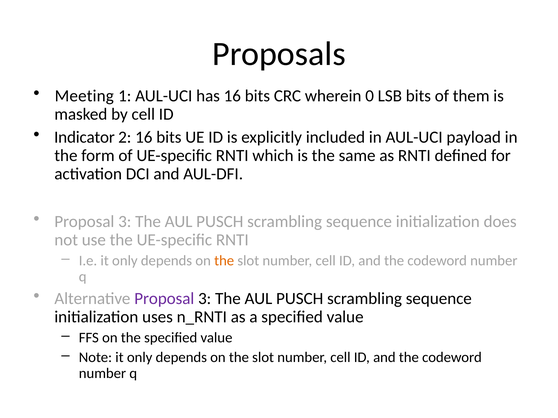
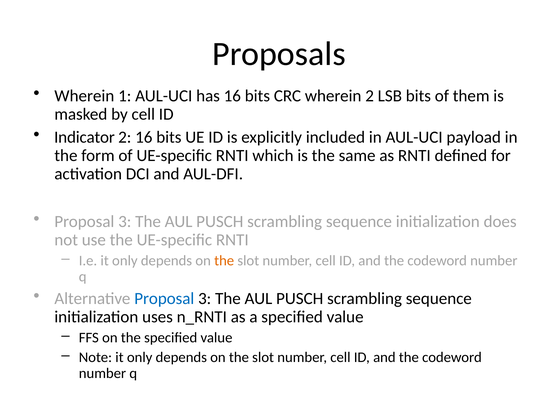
Meeting at (84, 96): Meeting -> Wherein
wherein 0: 0 -> 2
Proposal at (164, 299) colour: purple -> blue
